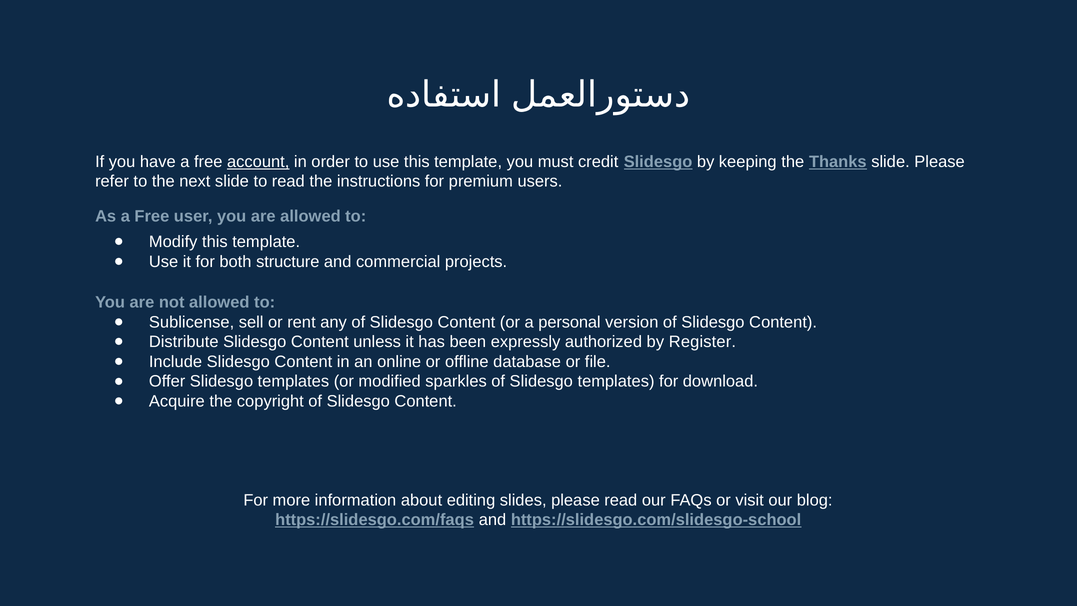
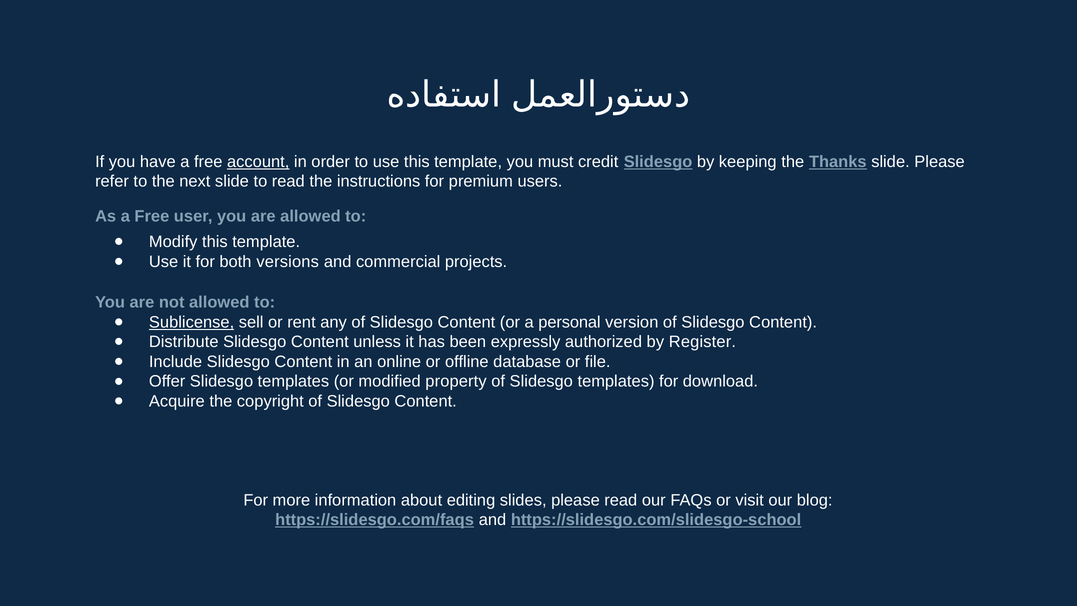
structure: structure -> versions
Sublicense underline: none -> present
sparkles: sparkles -> property
